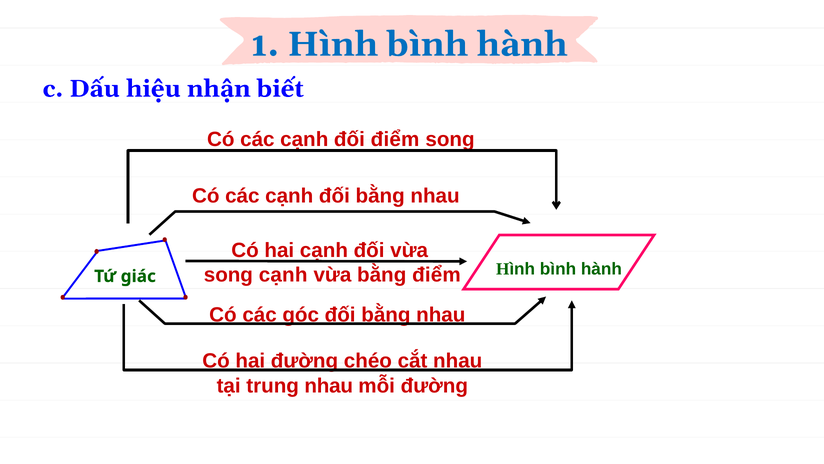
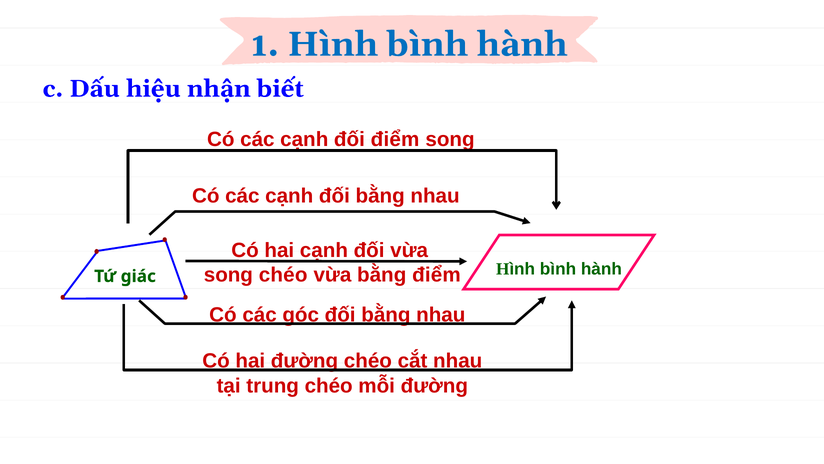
song cạnh: cạnh -> chéo
trung nhau: nhau -> chéo
